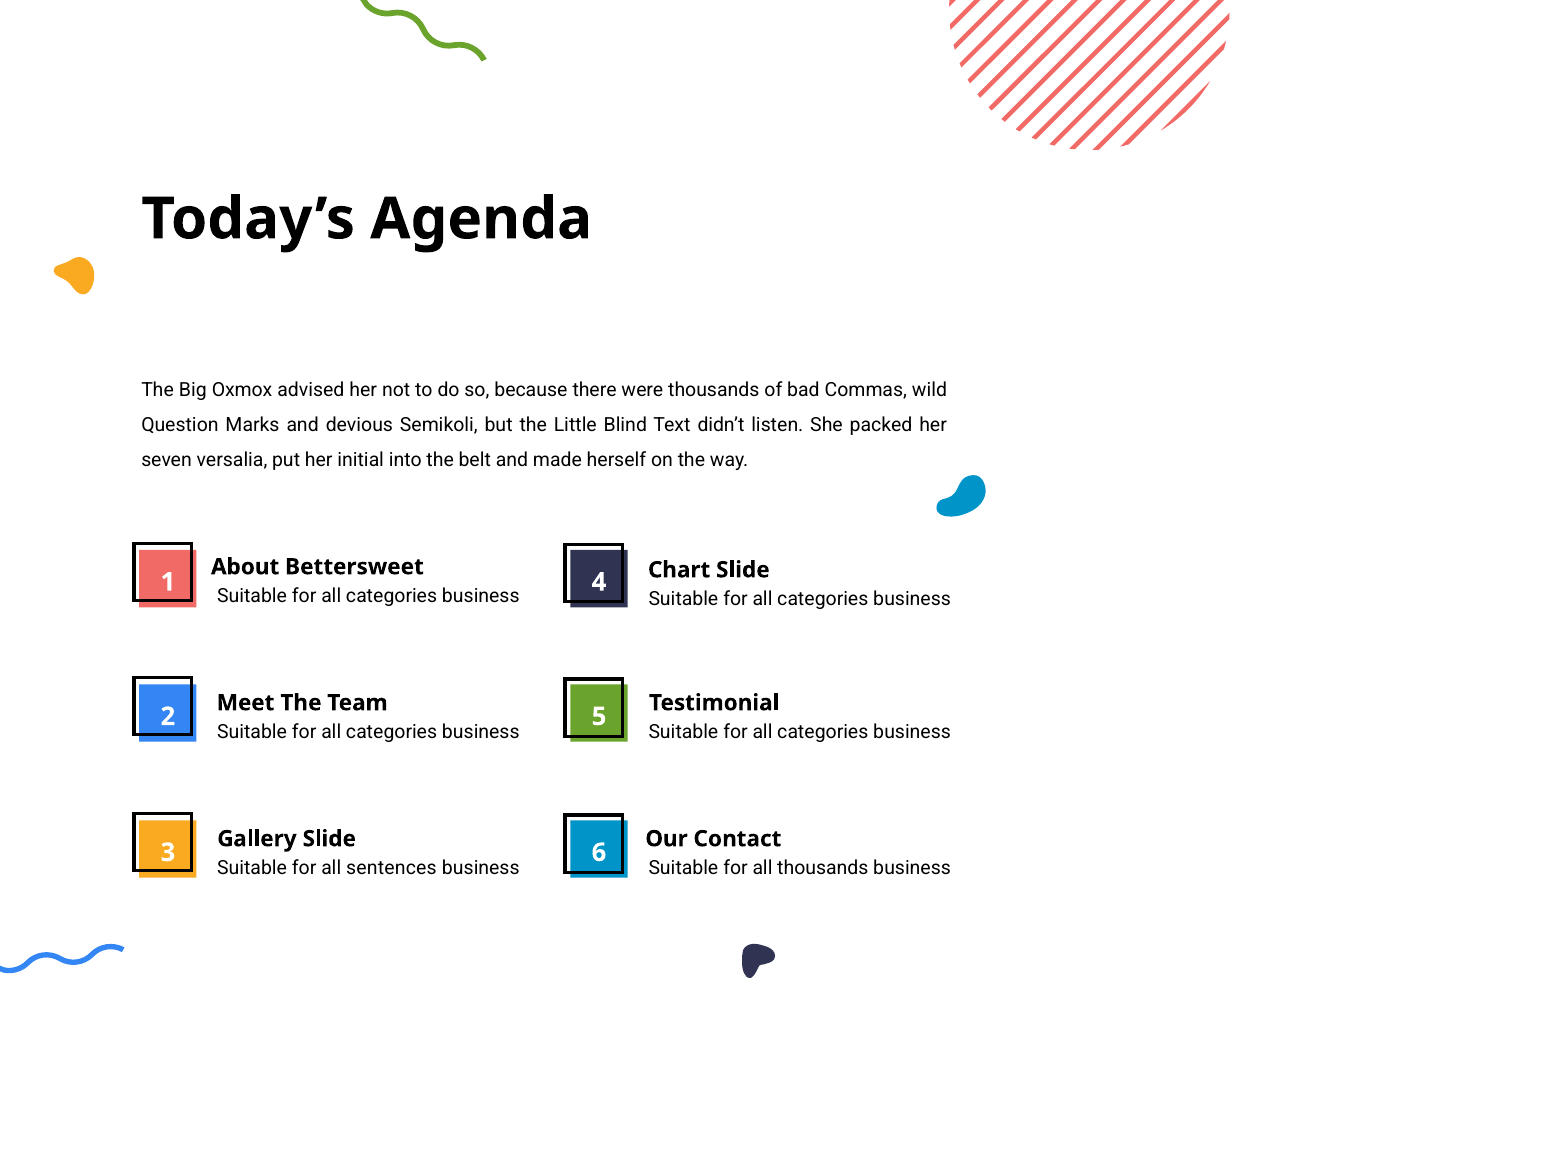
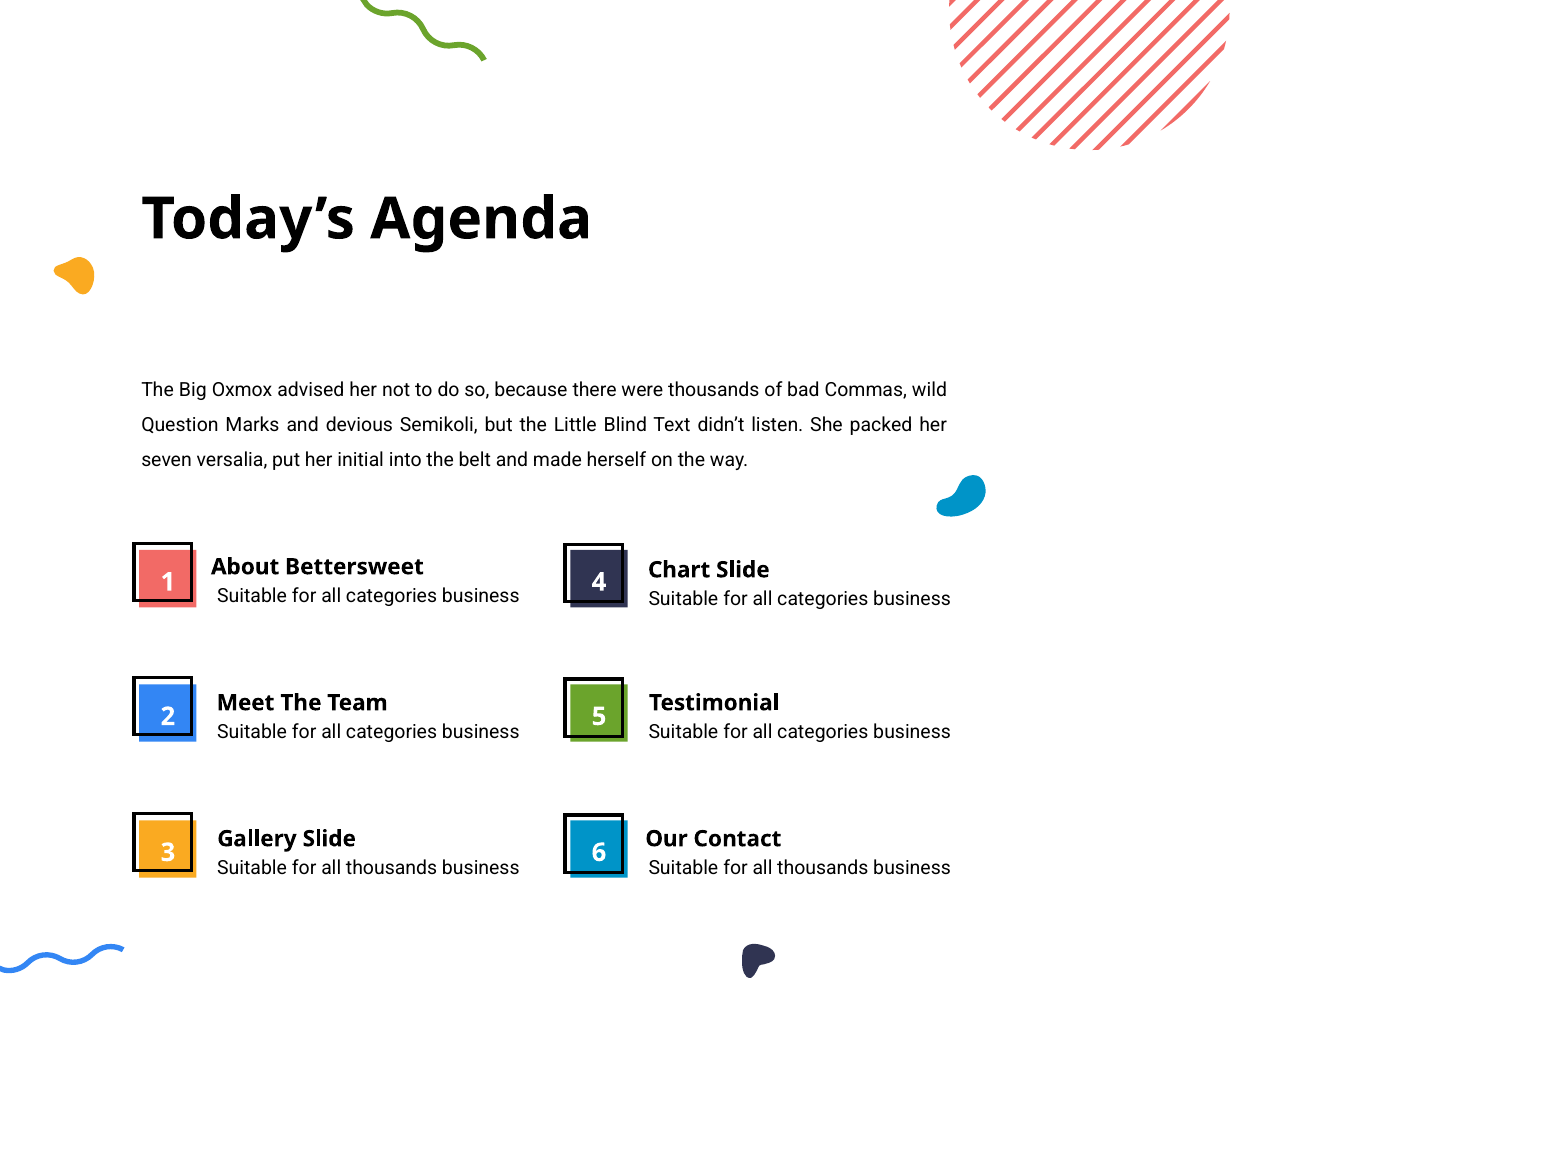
sentences at (391, 868): sentences -> thousands
